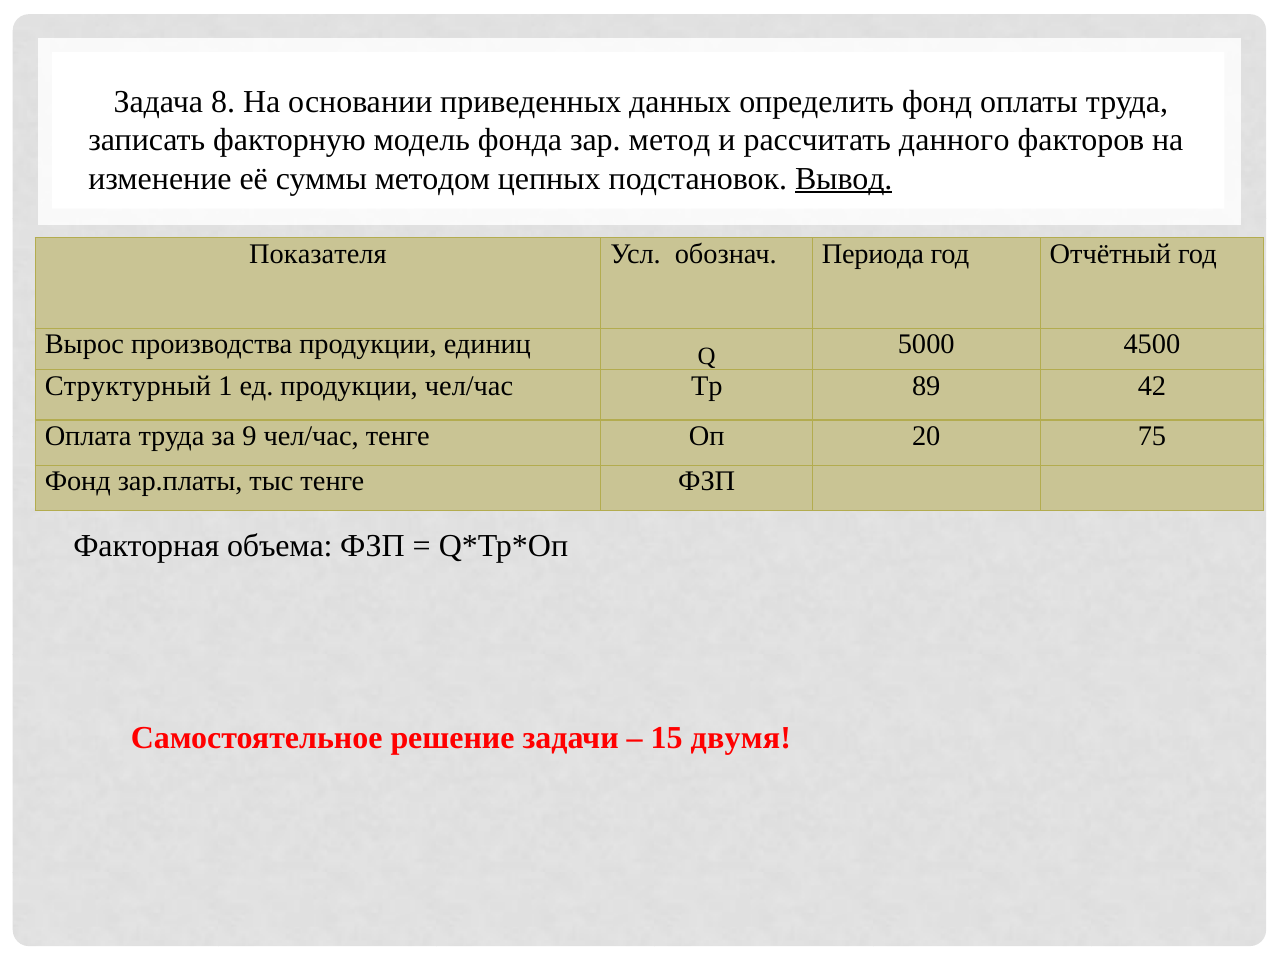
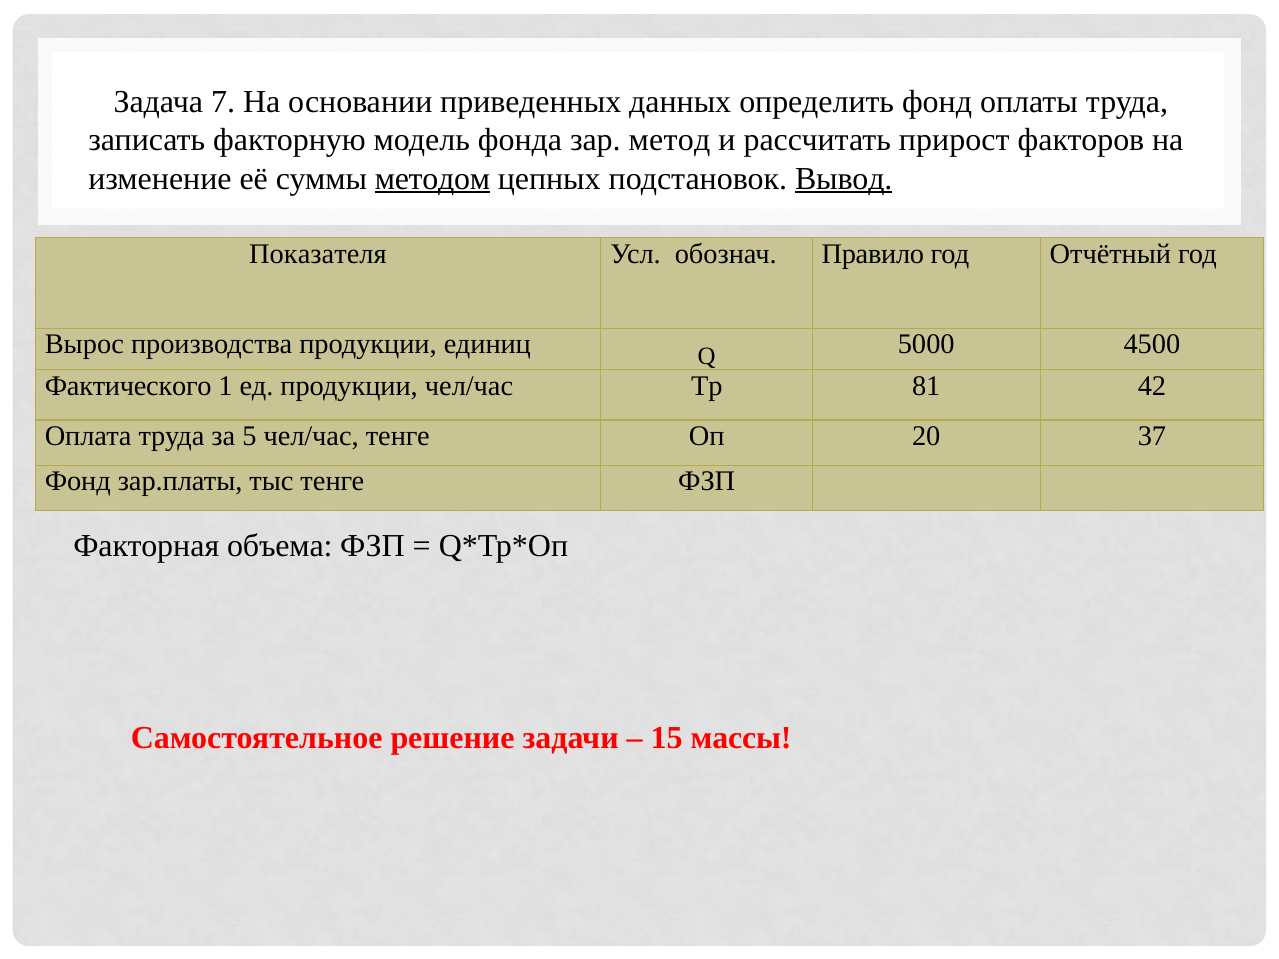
8: 8 -> 7
данного: данного -> прирост
методом underline: none -> present
Периода: Периода -> Правило
Структурный: Структурный -> Фактического
89: 89 -> 81
9: 9 -> 5
75: 75 -> 37
двумя: двумя -> массы
